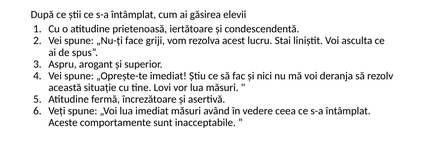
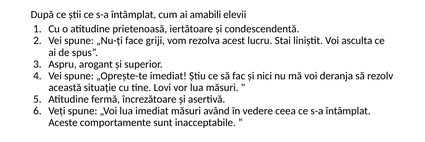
găsirea: găsirea -> amabili
